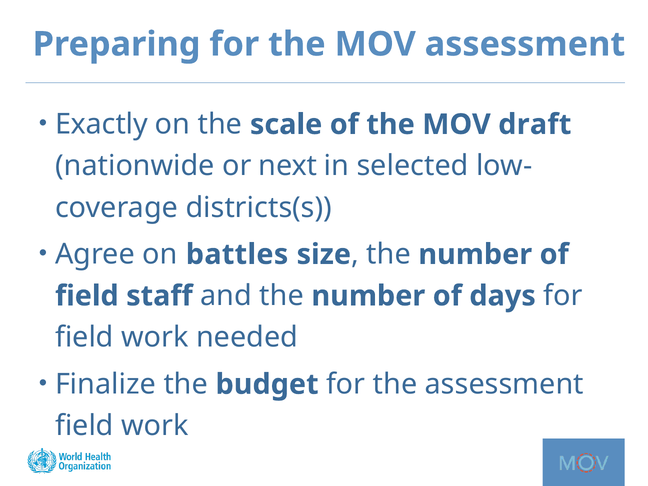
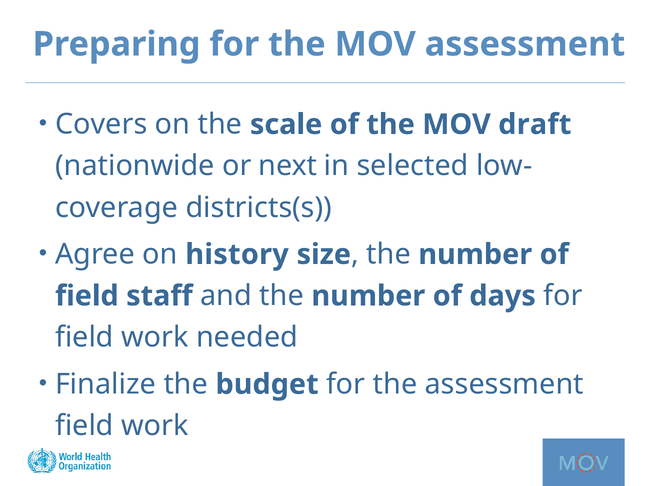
Exactly: Exactly -> Covers
battles: battles -> history
